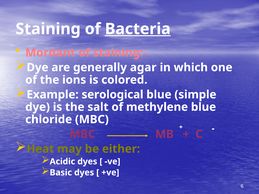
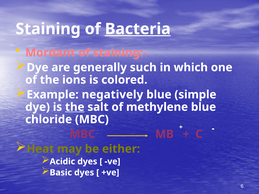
agar: agar -> such
serological: serological -> negatively
the at (75, 107) underline: none -> present
